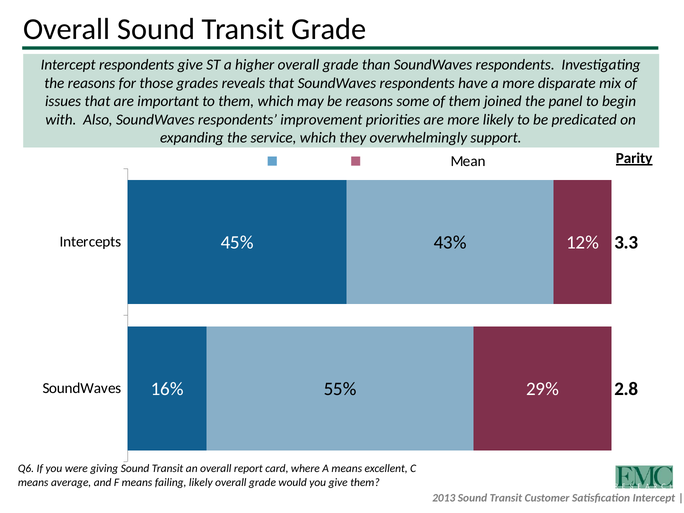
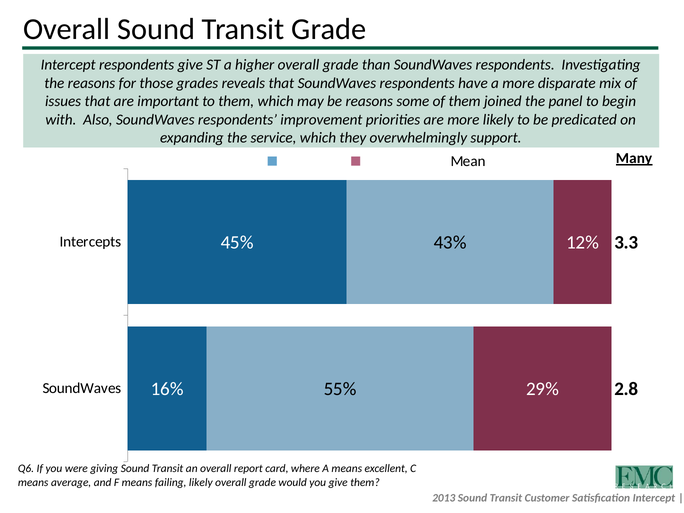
Parity: Parity -> Many
